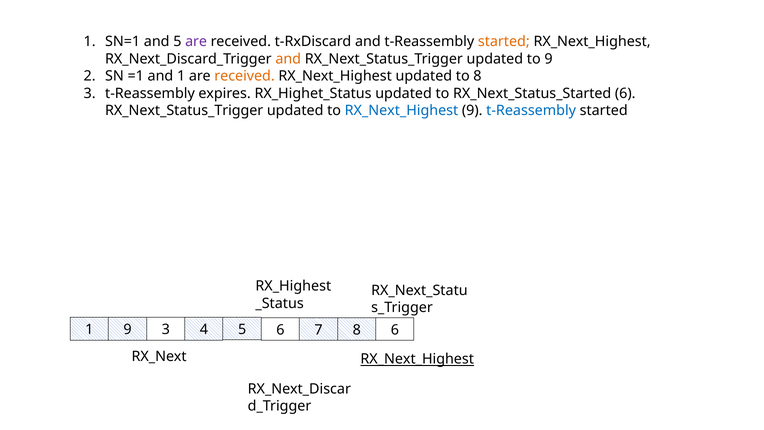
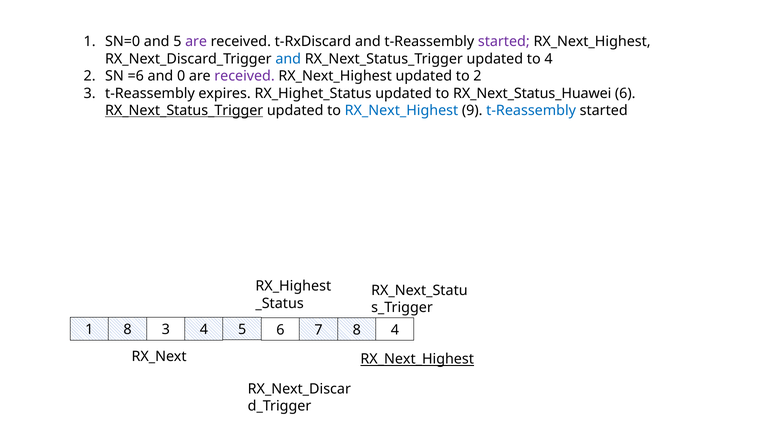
SN=1: SN=1 -> SN=0
started at (504, 42) colour: orange -> purple
and at (288, 59) colour: orange -> blue
to 9: 9 -> 4
=1: =1 -> =6
and 1: 1 -> 0
received at (245, 76) colour: orange -> purple
to 8: 8 -> 2
RX_Next_Status_Started: RX_Next_Status_Started -> RX_Next_Status_Huawei
RX_Next_Status_Trigger at (184, 110) underline: none -> present
1 9: 9 -> 8
8 6: 6 -> 4
